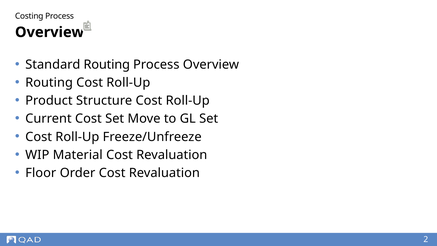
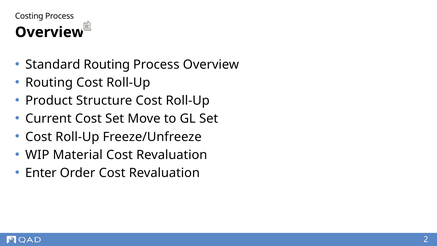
Floor: Floor -> Enter
